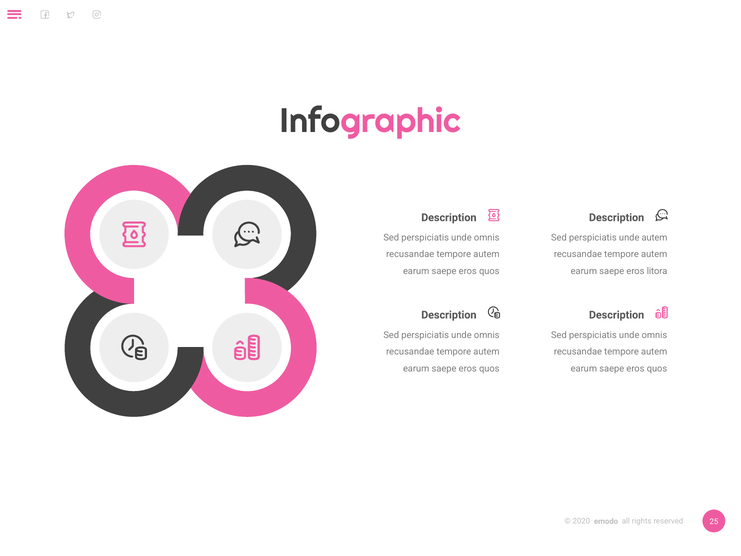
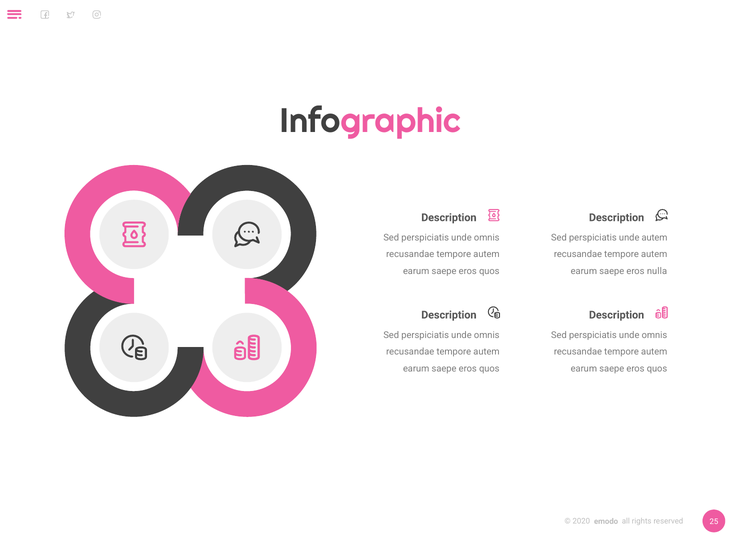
litora: litora -> nulla
